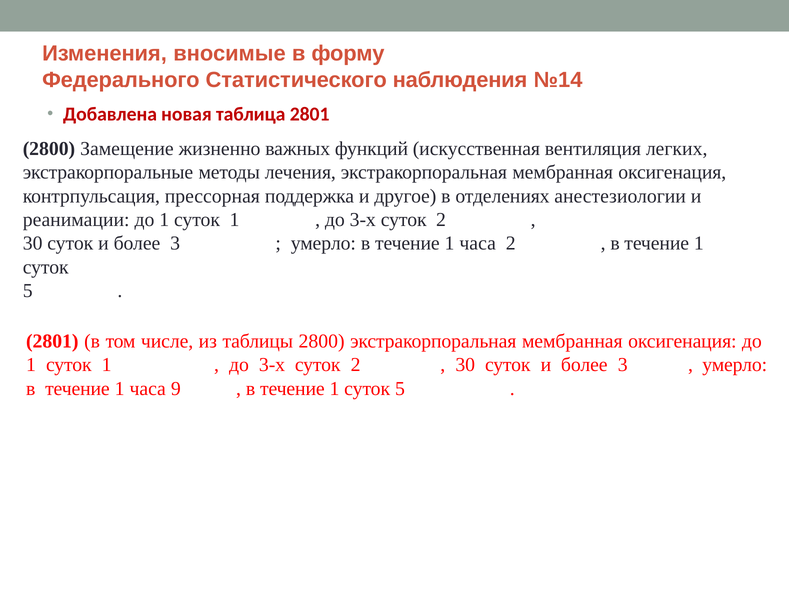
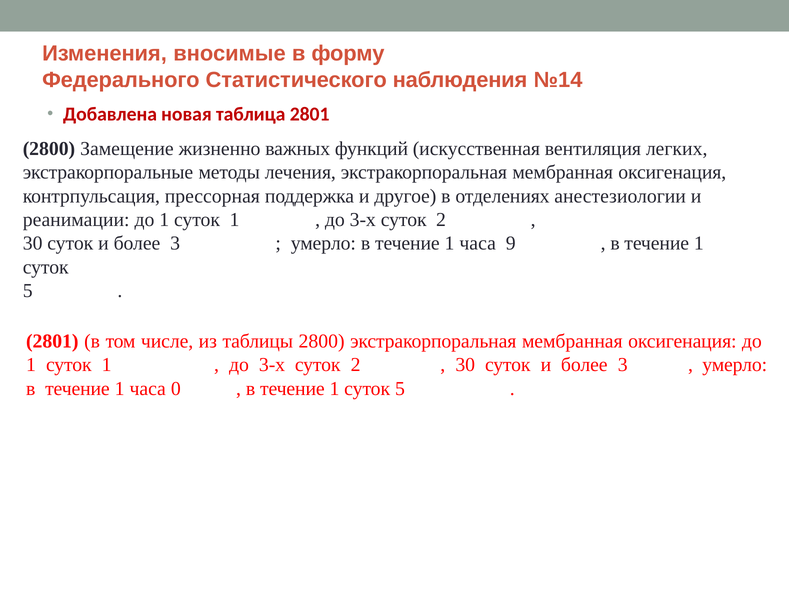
часа 2: 2 -> 9
9: 9 -> 0
